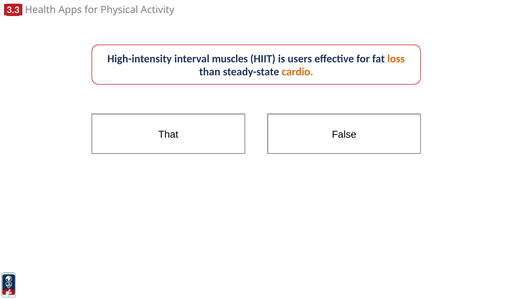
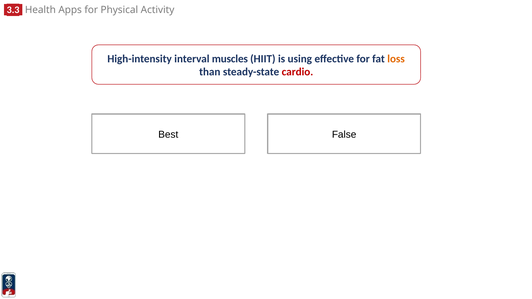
users: users -> using
cardio colour: orange -> red
That: That -> Best
